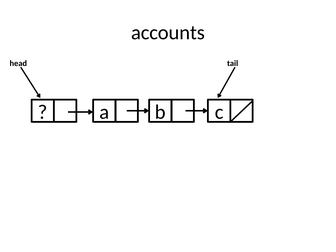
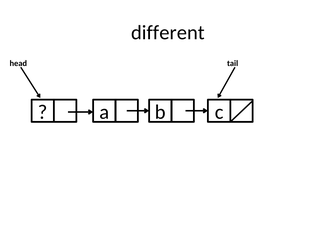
accounts: accounts -> different
